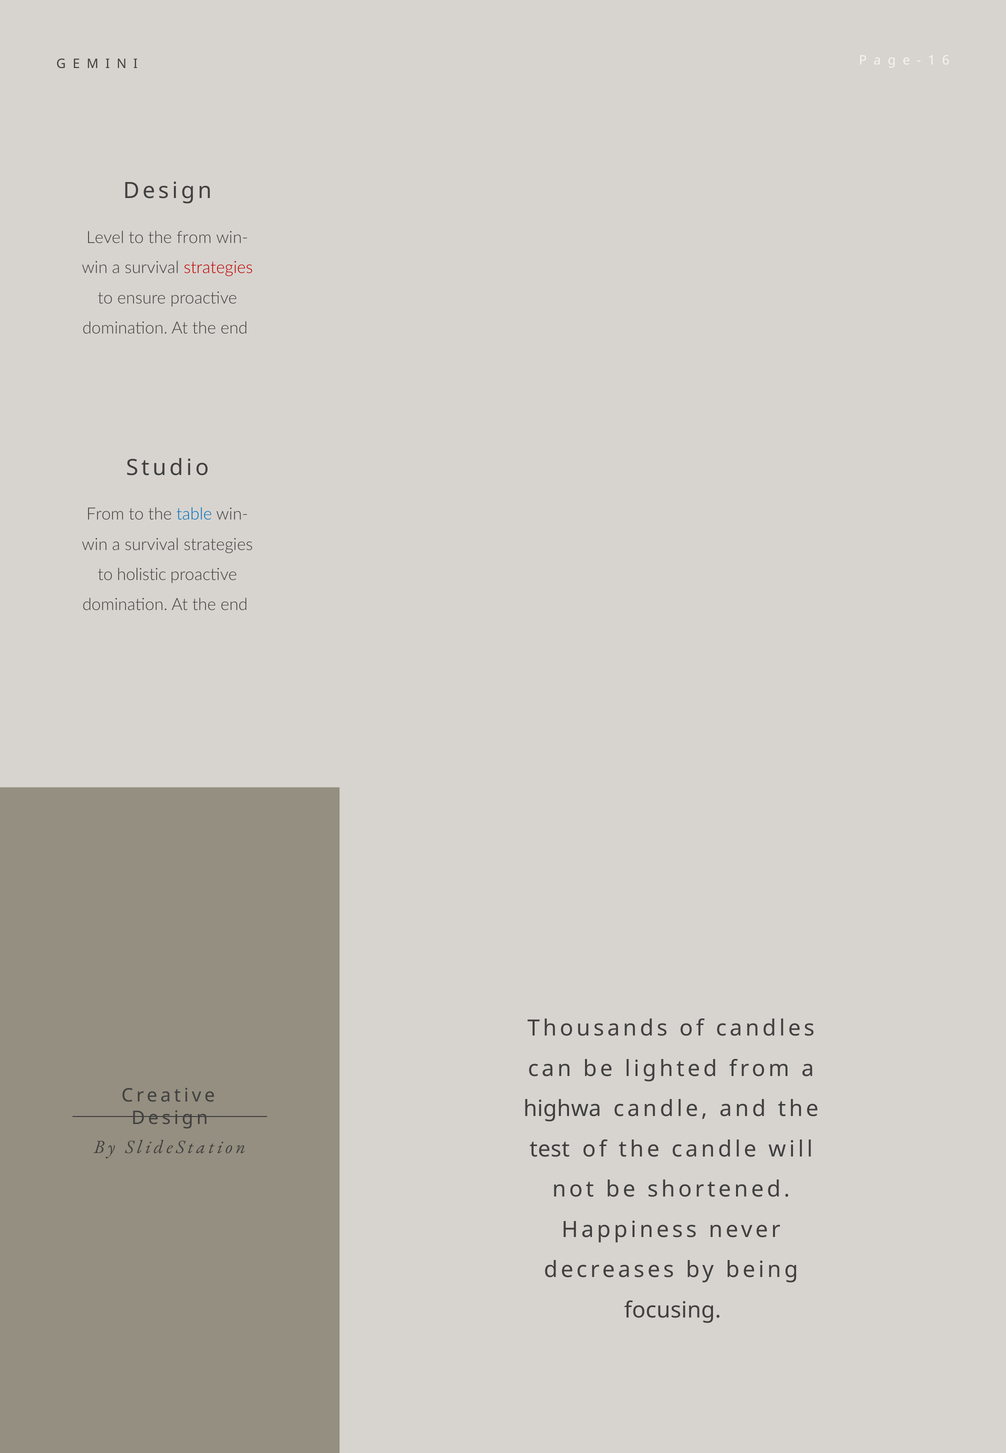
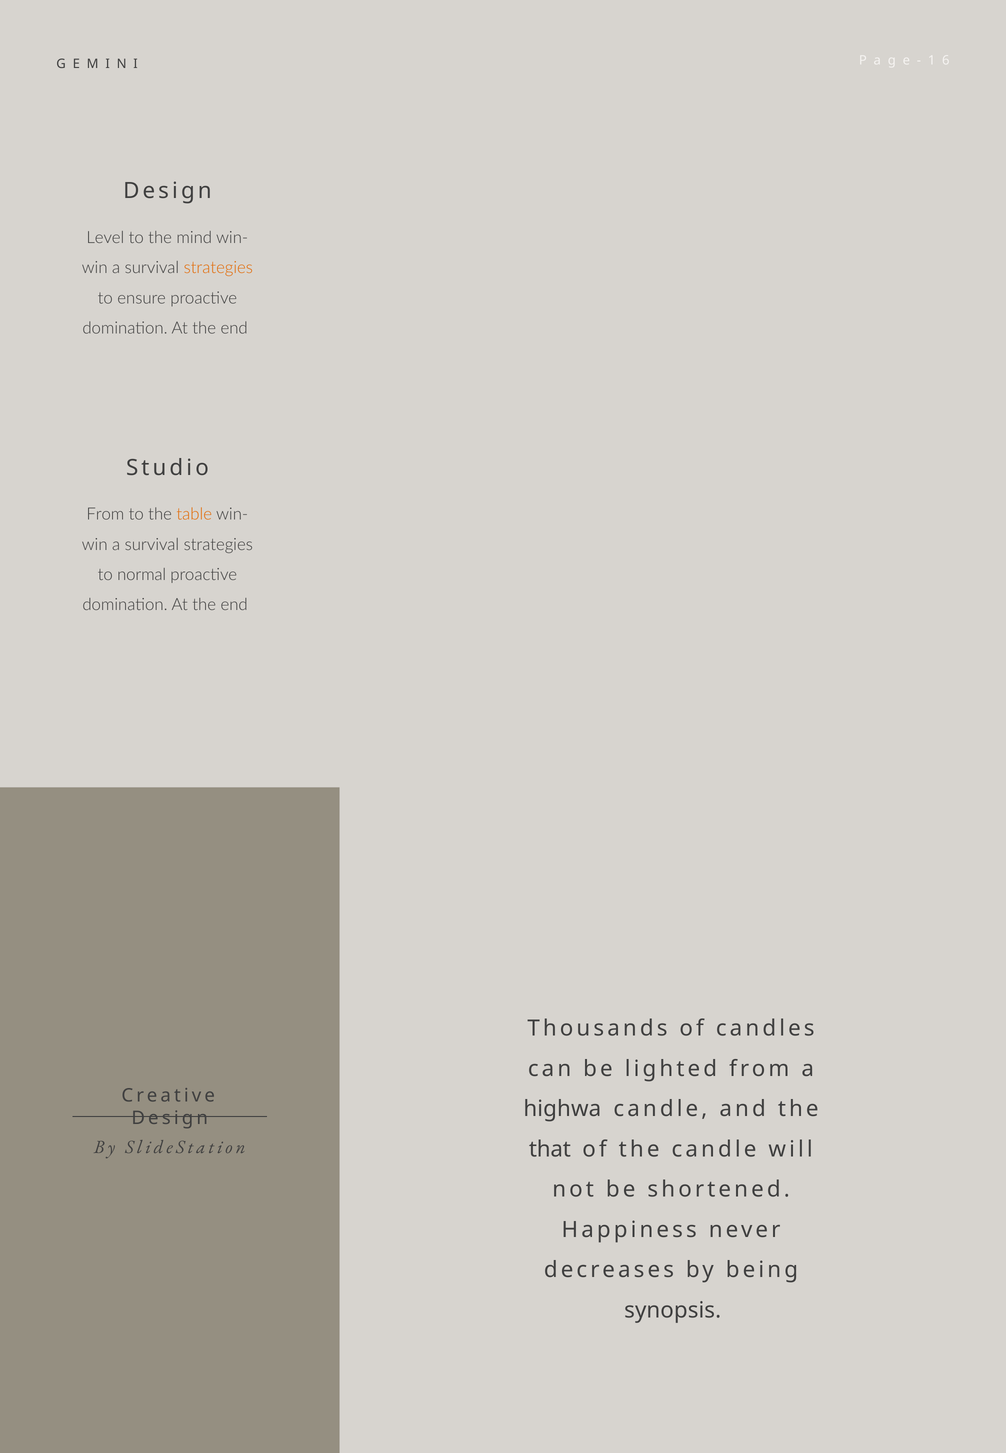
the from: from -> mind
strategies at (218, 268) colour: red -> orange
table colour: blue -> orange
holistic: holistic -> normal
test: test -> that
focusing: focusing -> synopsis
